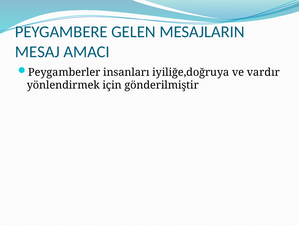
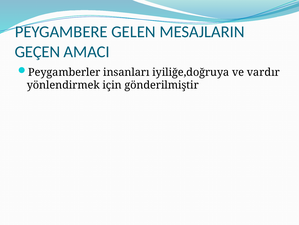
MESAJ: MESAJ -> GEÇEN
